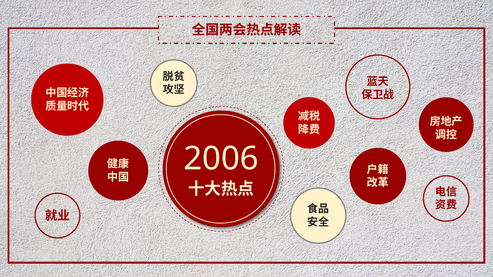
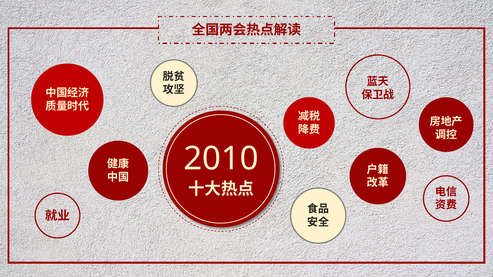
2006: 2006 -> 2010
